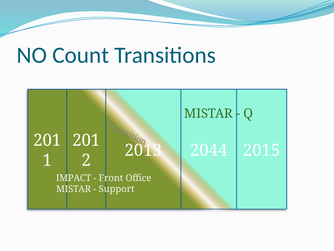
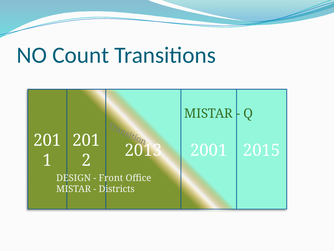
2044: 2044 -> 2001
IMPACT: IMPACT -> DESIGN
Support: Support -> Districts
